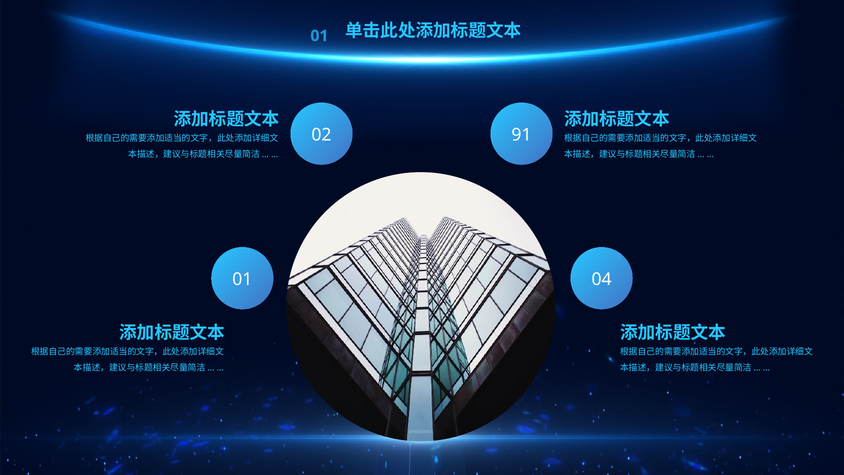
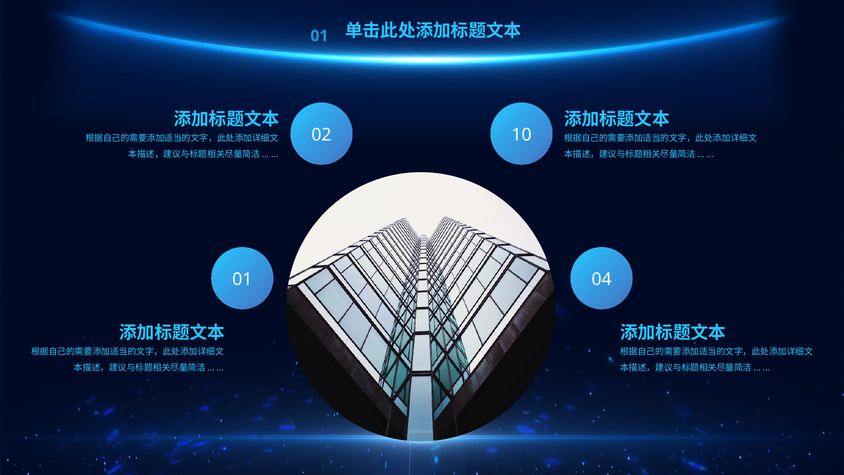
91: 91 -> 10
